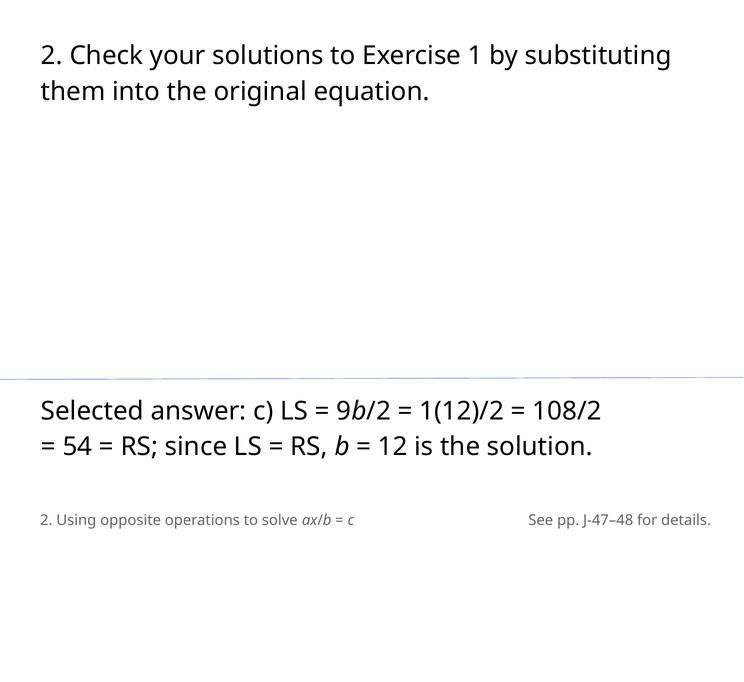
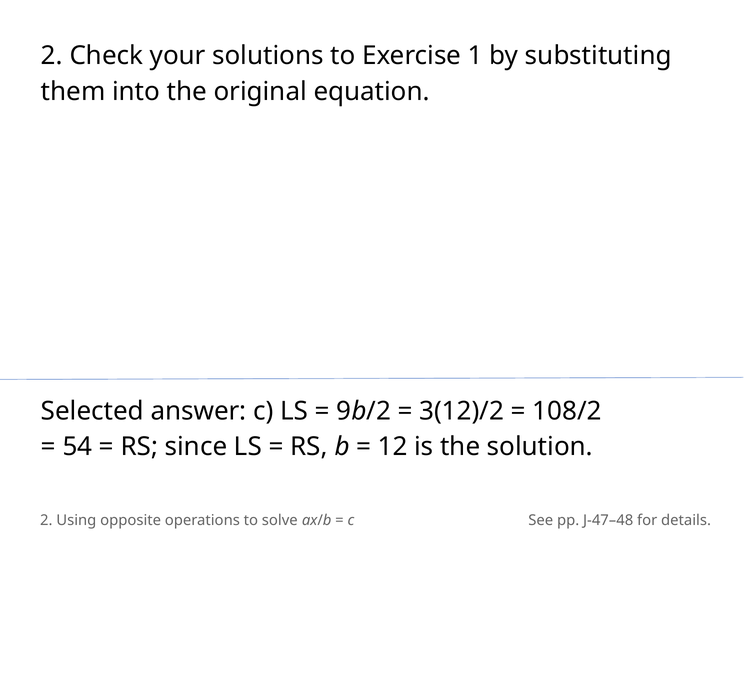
1(12)/2: 1(12)/2 -> 3(12)/2
